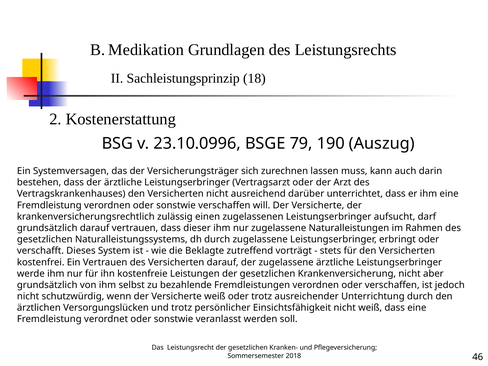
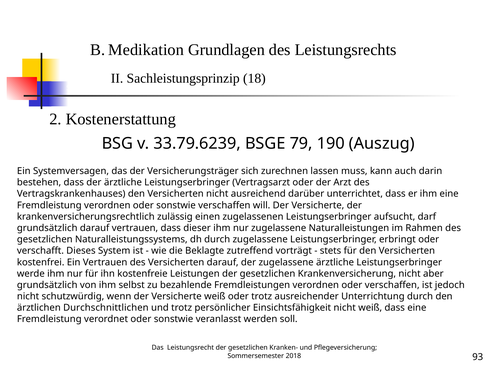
23.10.0996: 23.10.0996 -> 33.79.6239
Versorgungslücken: Versorgungslücken -> Durchschnittlichen
46: 46 -> 93
